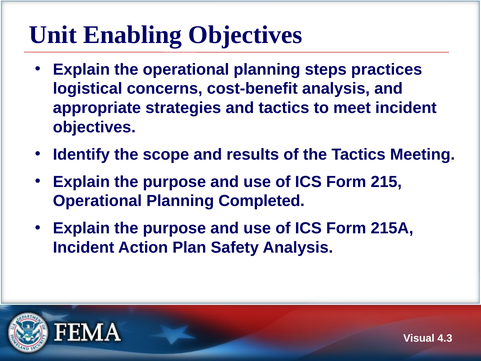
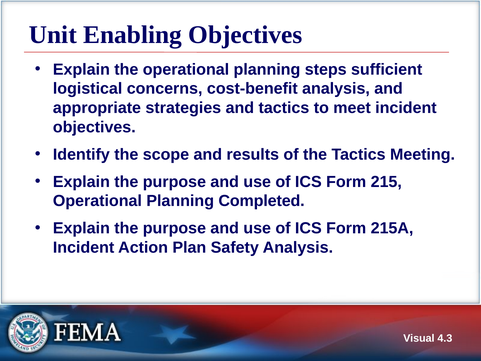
practices: practices -> sufficient
